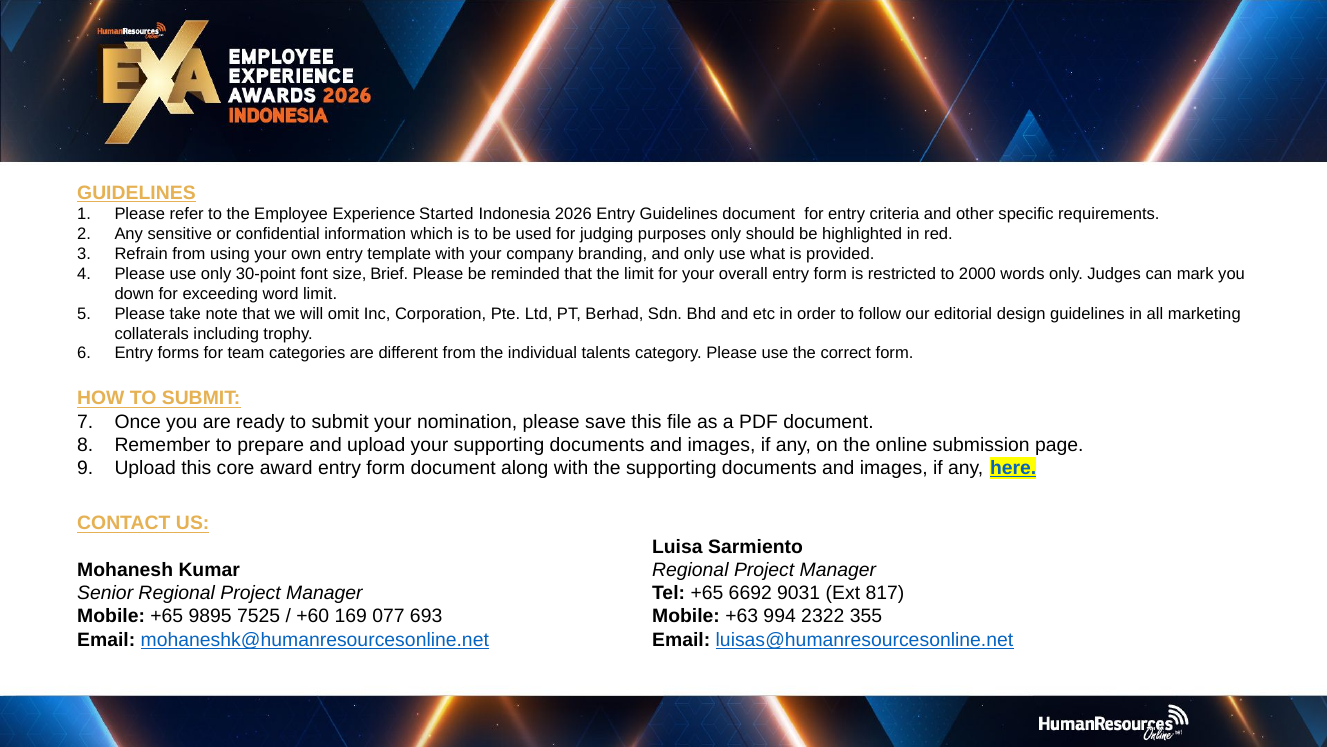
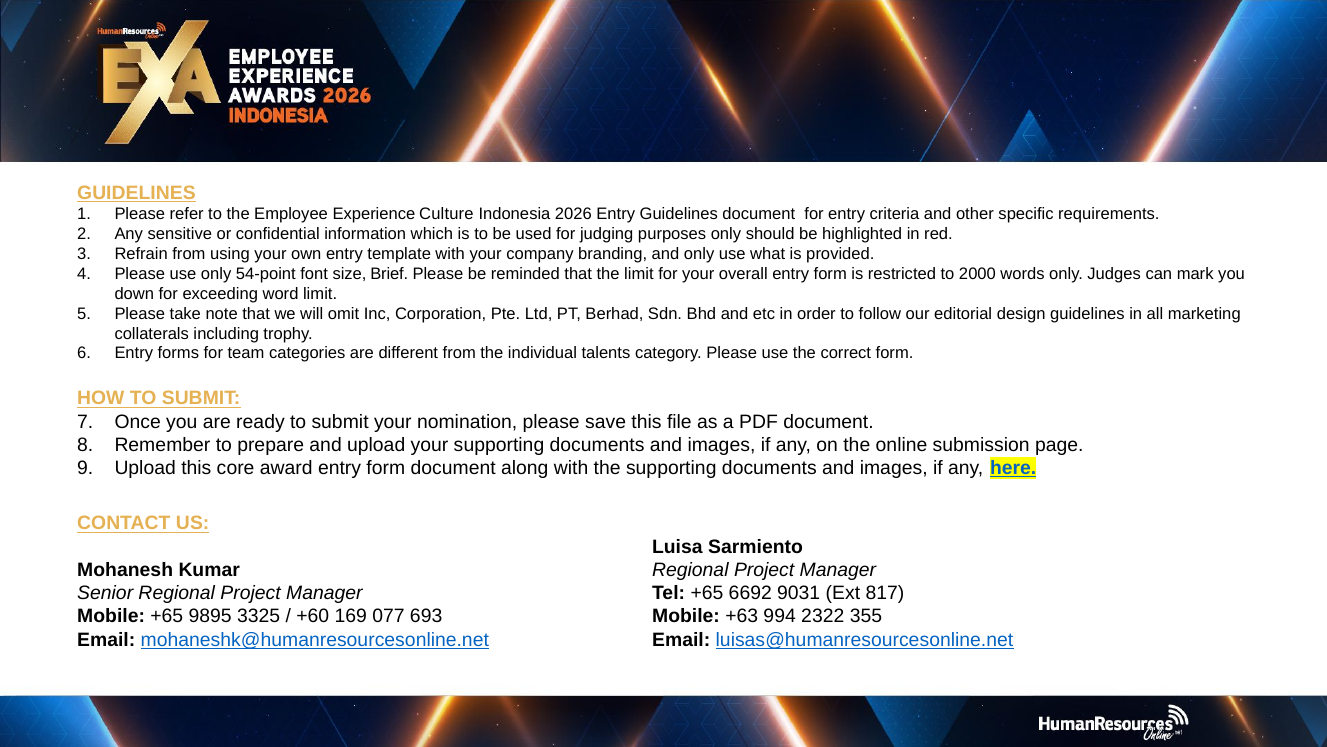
Started: Started -> Culture
30-point: 30-point -> 54-point
7525: 7525 -> 3325
